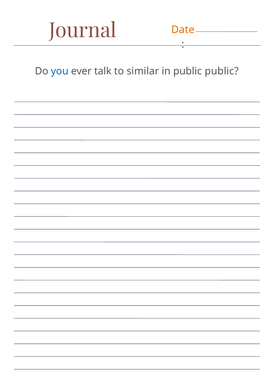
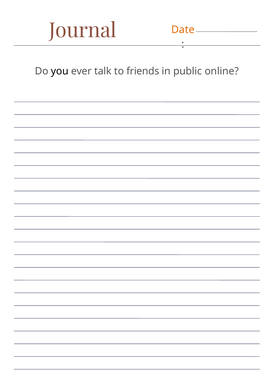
you colour: blue -> black
similar: similar -> friends
public public: public -> online
